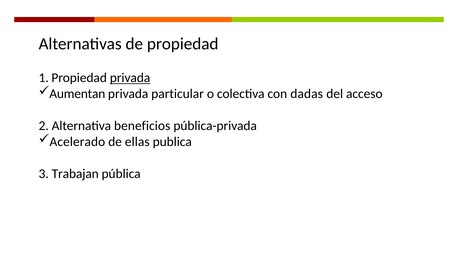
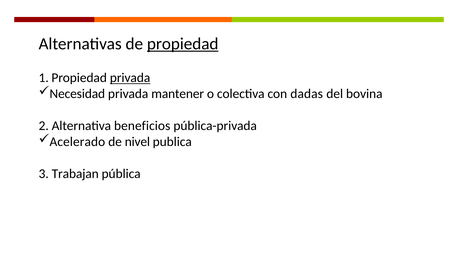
propiedad underline: none -> present
Aumentan: Aumentan -> Necesidad
particular: particular -> mantener
acceso: acceso -> bovina
ellas: ellas -> nivel
